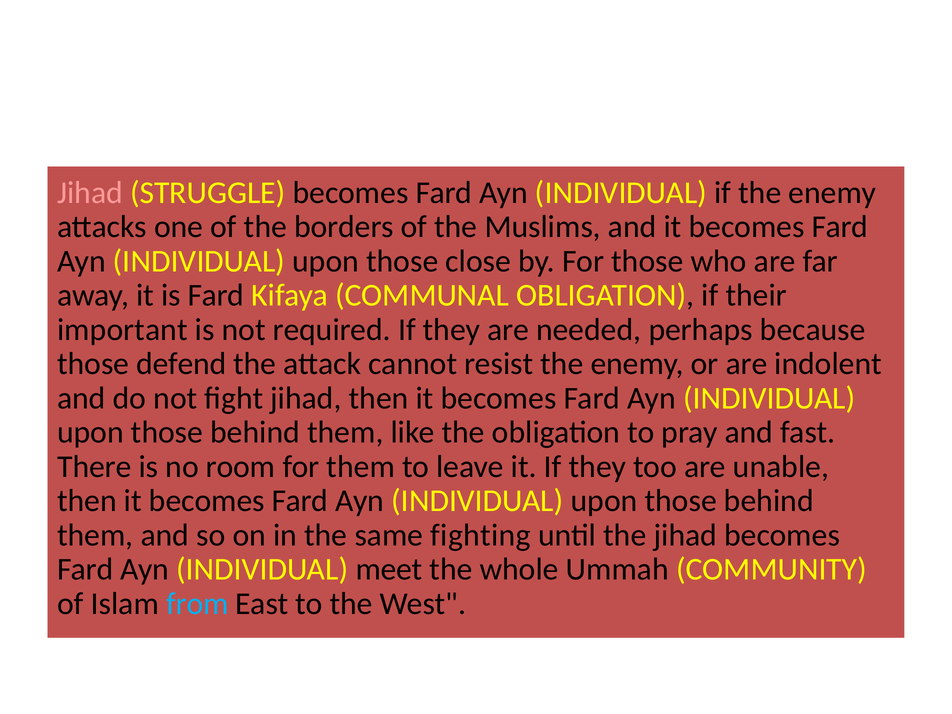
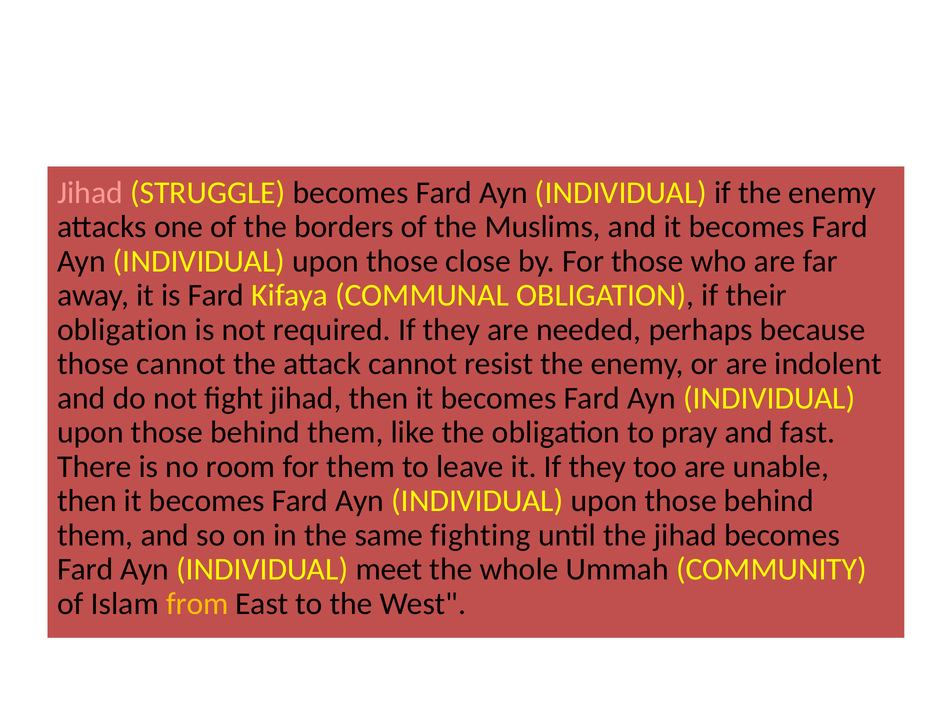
important at (122, 330): important -> obligation
those defend: defend -> cannot
from colour: light blue -> yellow
